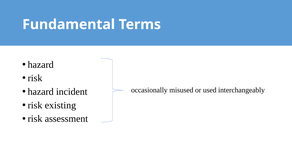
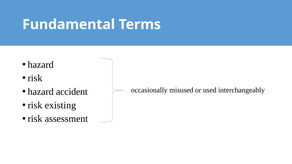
incident: incident -> accident
